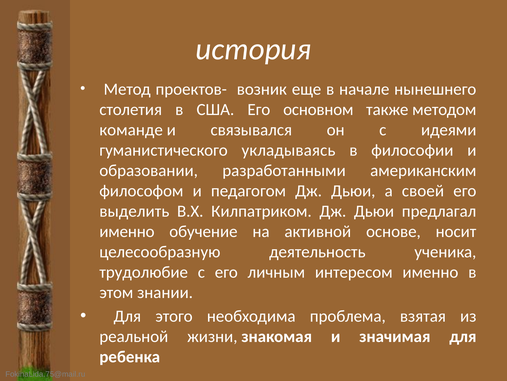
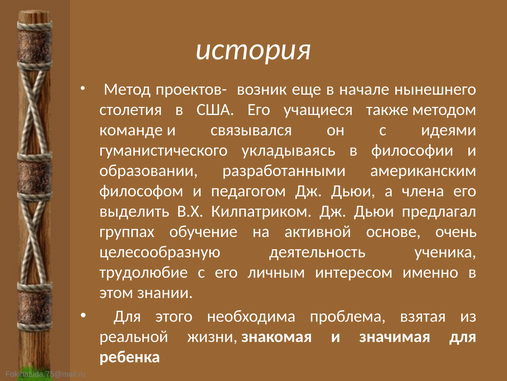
основном: основном -> учащиеся
своей: своей -> члена
именно at (127, 231): именно -> группах
носит: носит -> очень
